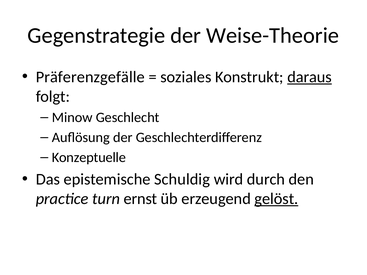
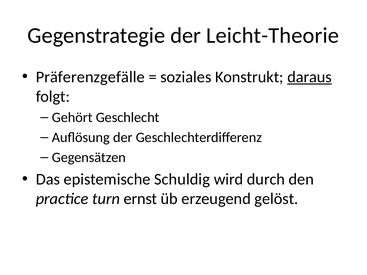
Weise-Theorie: Weise-Theorie -> Leicht-Theorie
Minow: Minow -> Gehört
Konzeptuelle: Konzeptuelle -> Gegensätzen
gelöst underline: present -> none
